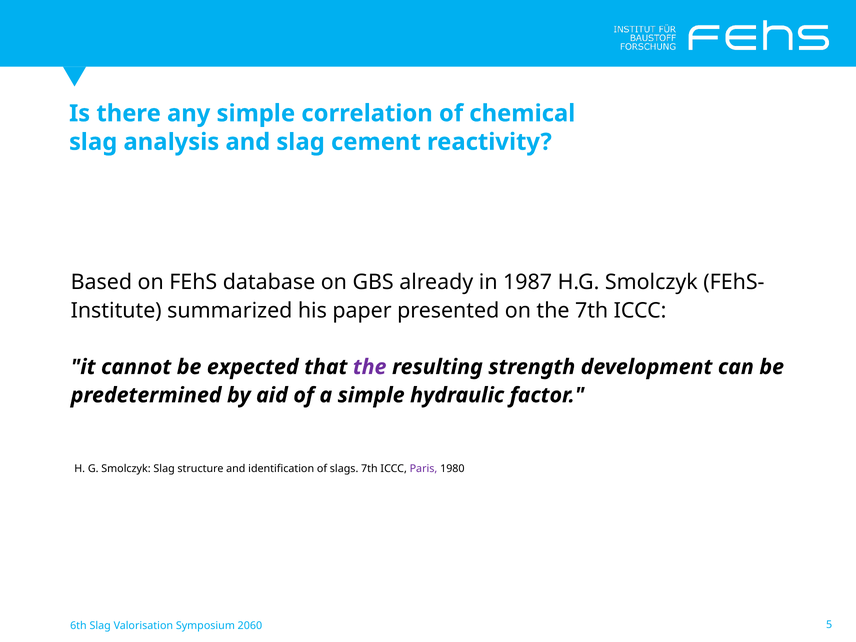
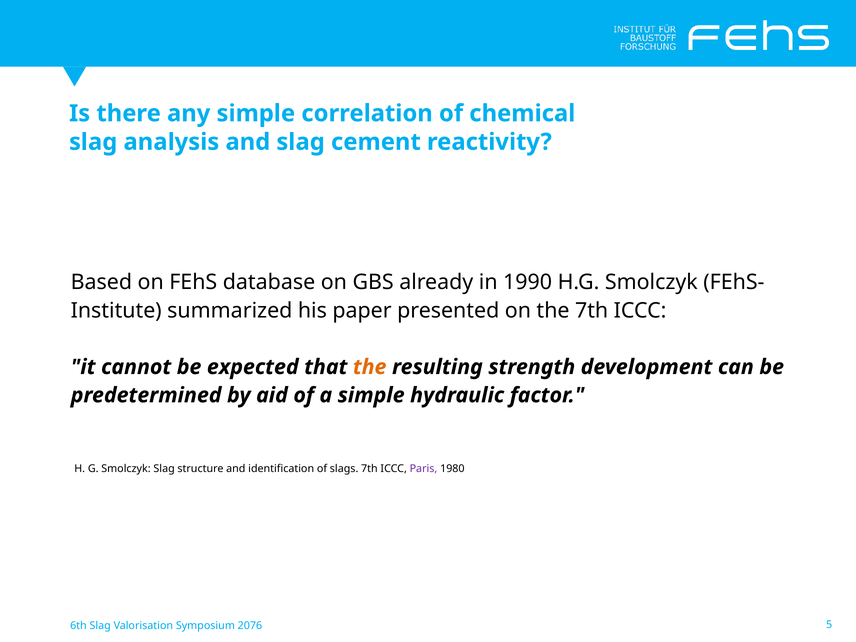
1987: 1987 -> 1990
the at (370, 367) colour: purple -> orange
2060: 2060 -> 2076
